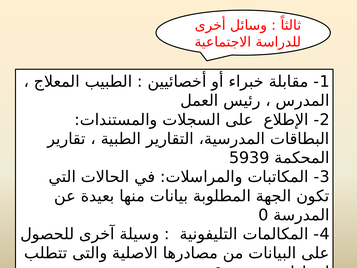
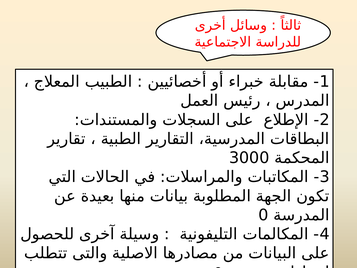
5939: 5939 -> 3000
